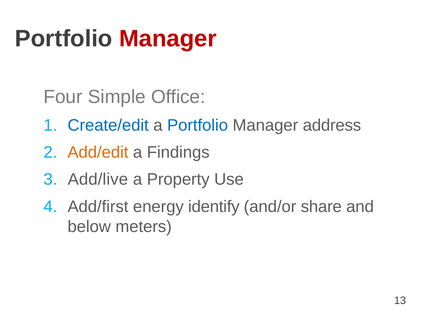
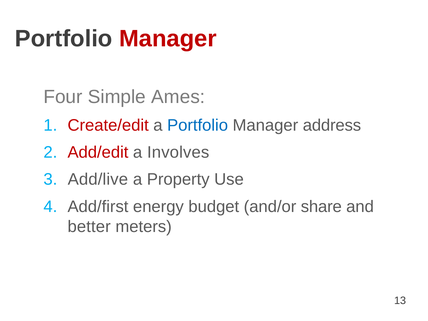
Office: Office -> Ames
Create/edit colour: blue -> red
Add/edit colour: orange -> red
Findings: Findings -> Involves
identify: identify -> budget
below: below -> better
